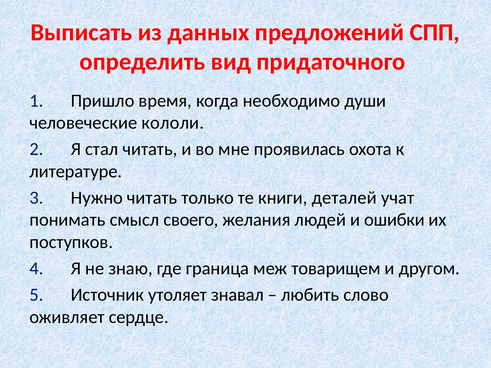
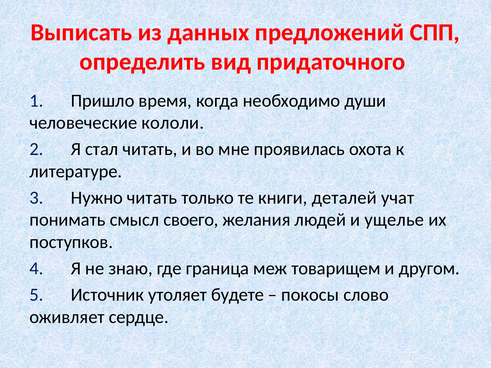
ошибки: ошибки -> ущелье
знавал: знавал -> будете
любить: любить -> покосы
